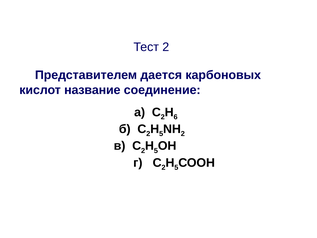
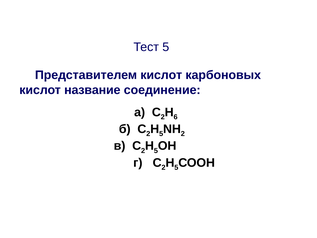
Тест 2: 2 -> 5
Представителем дается: дается -> кислот
